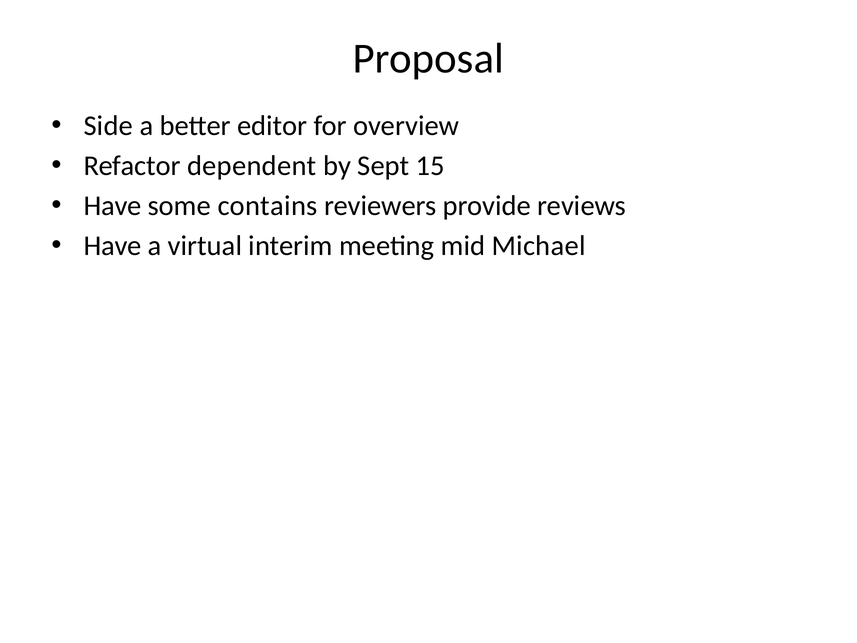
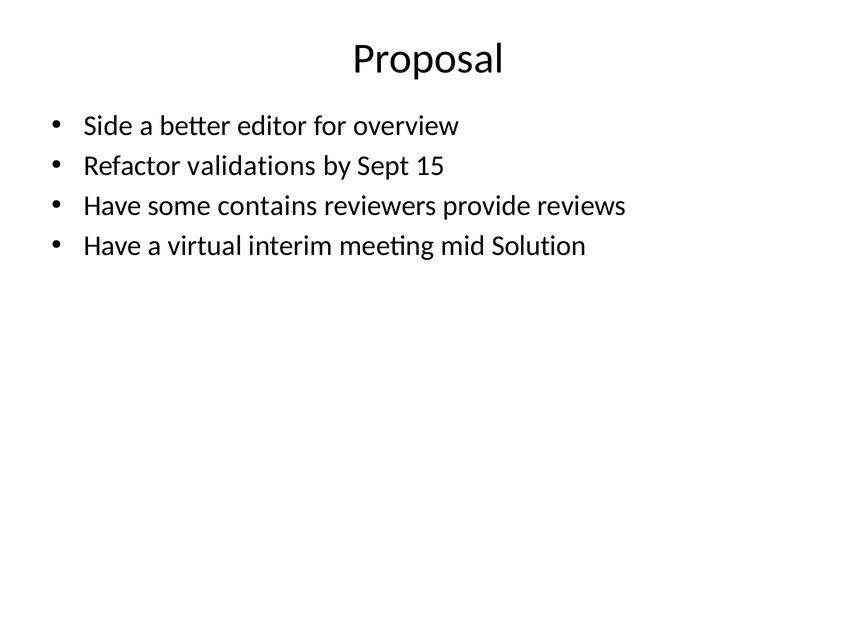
dependent: dependent -> validations
Michael: Michael -> Solution
